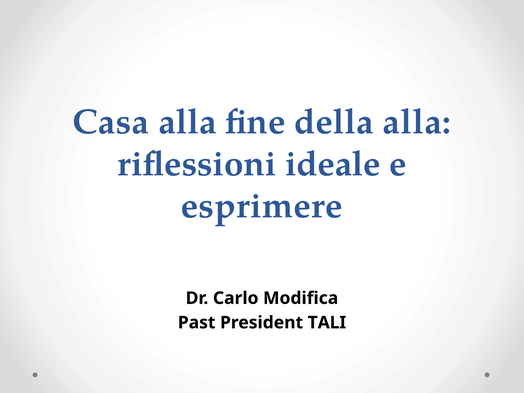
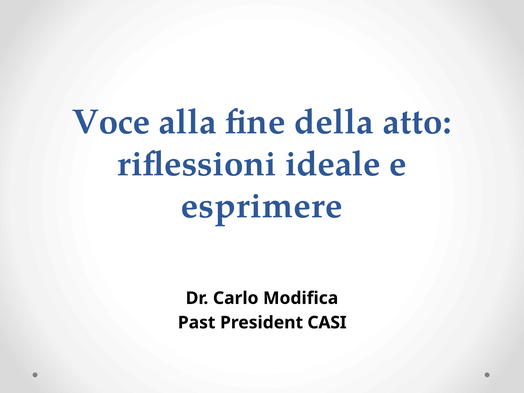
Casa: Casa -> Voce
della alla: alla -> atto
TALI: TALI -> CASI
